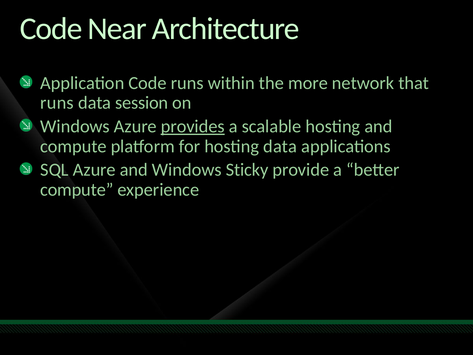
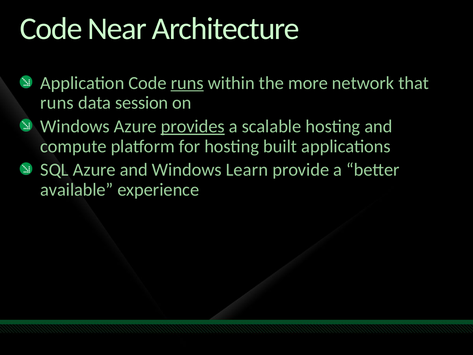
runs at (187, 83) underline: none -> present
hosting data: data -> built
Sticky: Sticky -> Learn
compute at (77, 190): compute -> available
